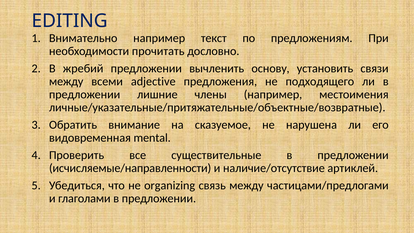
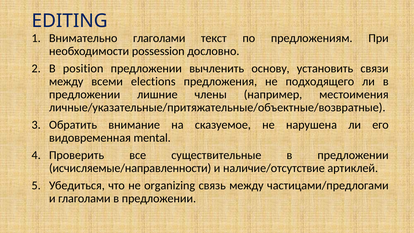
Внимательно например: например -> глаголами
прочитать: прочитать -> possession
жребий: жребий -> position
adjective: adjective -> elections
